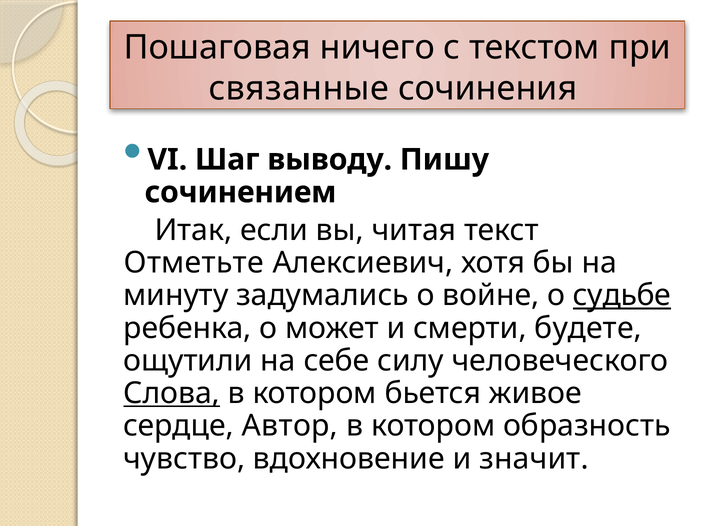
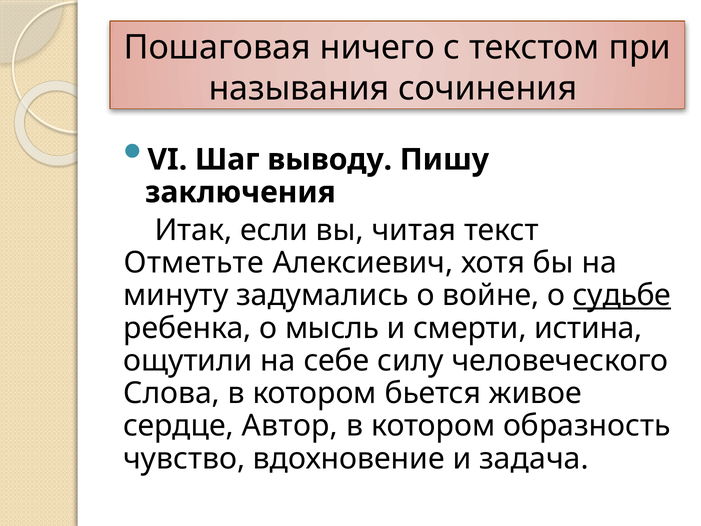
связанные: связанные -> называния
сочинением: сочинением -> заключения
может: может -> мысль
будете: будете -> истина
Слова underline: present -> none
значит: значит -> задача
